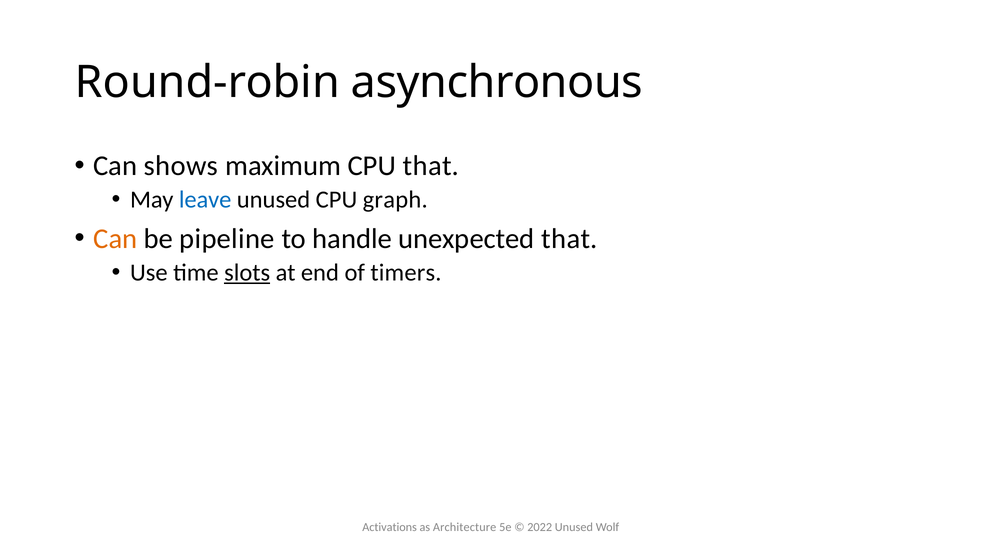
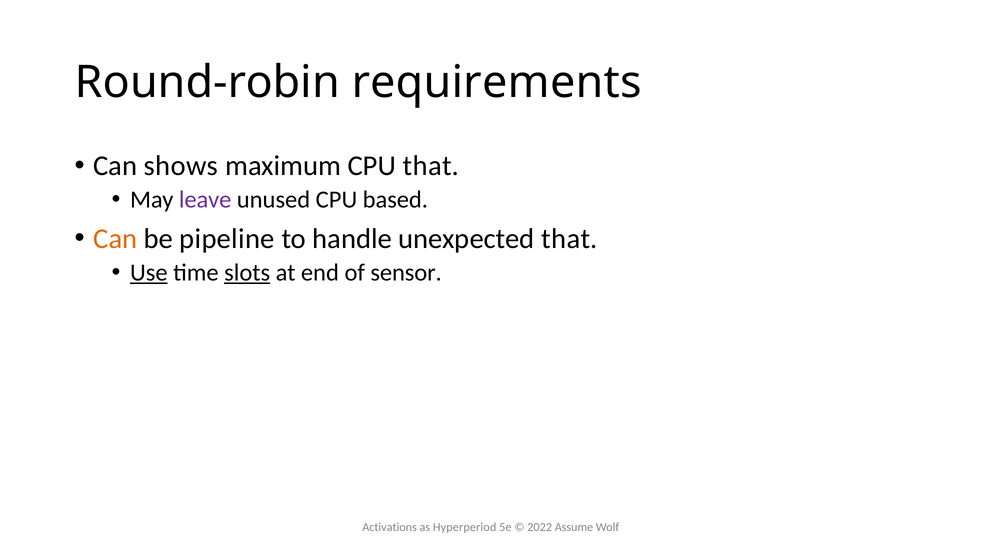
asynchronous: asynchronous -> requirements
leave colour: blue -> purple
graph: graph -> based
Use underline: none -> present
timers: timers -> sensor
Architecture: Architecture -> Hyperperiod
2022 Unused: Unused -> Assume
